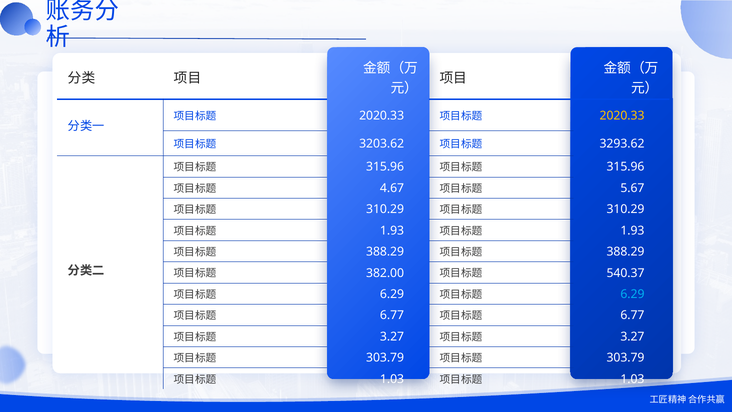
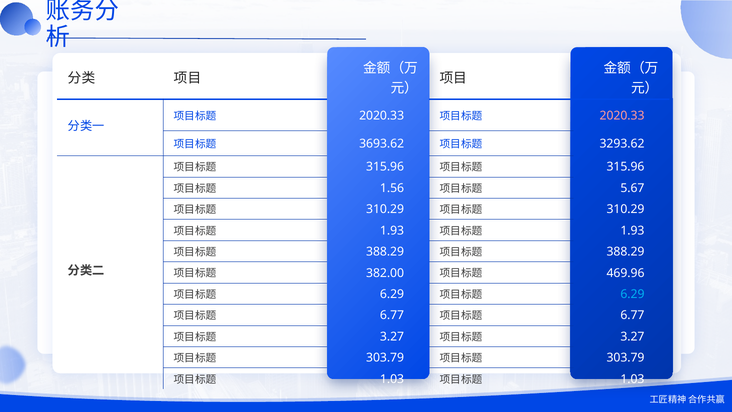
2020.33 at (622, 116) colour: yellow -> pink
3203.62: 3203.62 -> 3693.62
4.67: 4.67 -> 1.56
540.37: 540.37 -> 469.96
